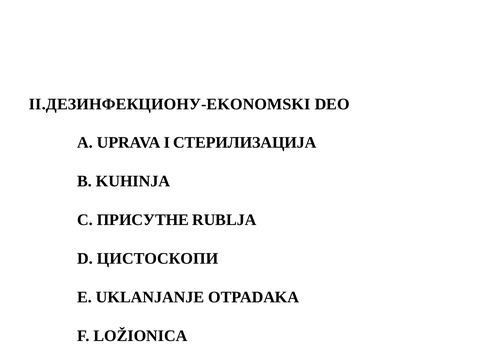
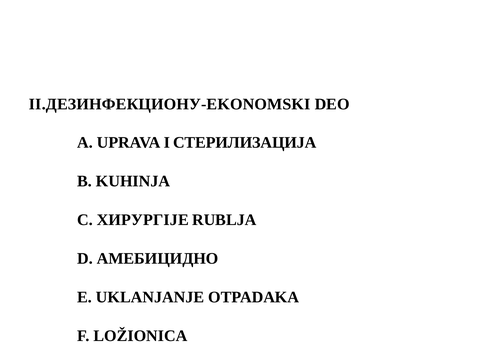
ПРИСУТНЕ: ПРИСУТНЕ -> ХИРУРГIЈЕ
ЦИСТОСКОПИ: ЦИСТОСКОПИ -> АМЕБИЦИДНО
